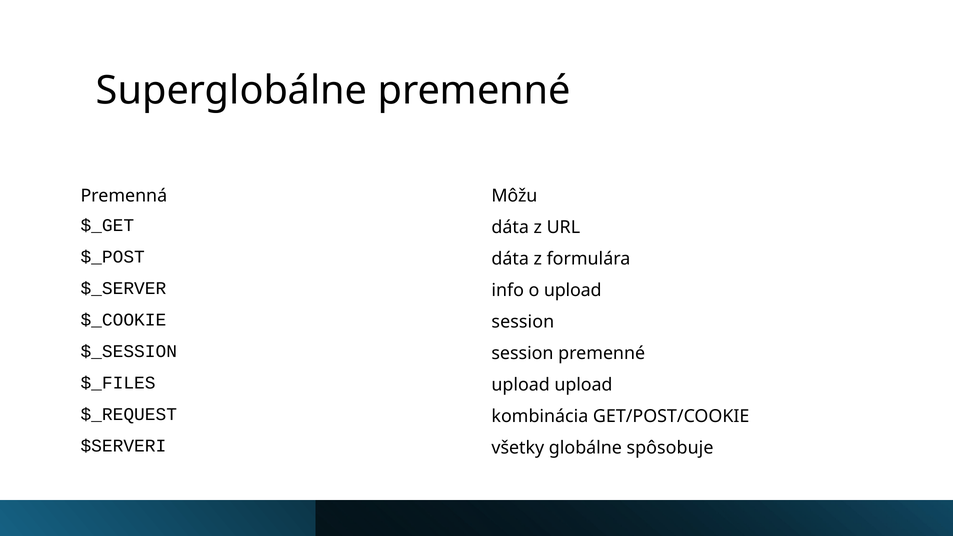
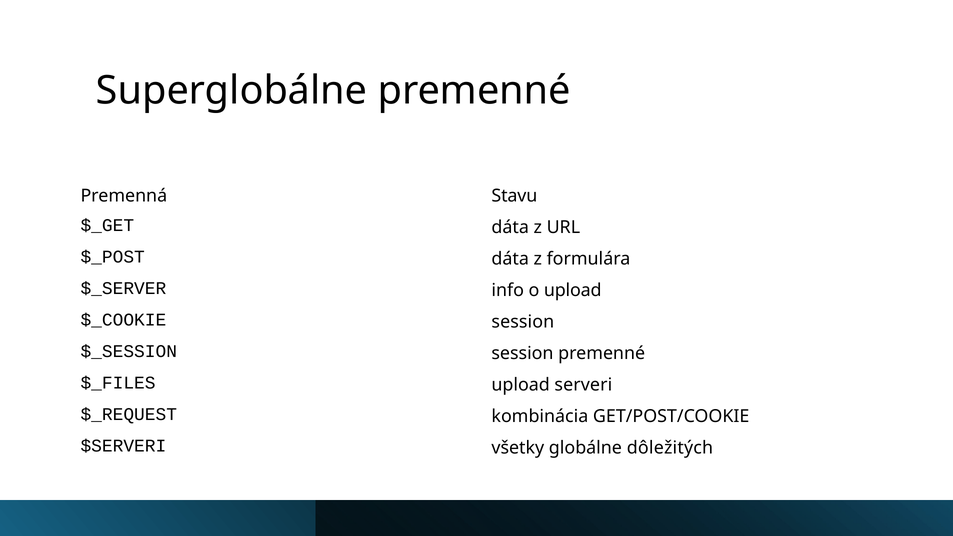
Môžu: Môžu -> Stavu
upload upload: upload -> serveri
spôsobuje: spôsobuje -> dôležitých
